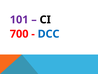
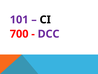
DCC colour: blue -> purple
